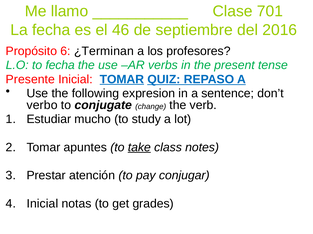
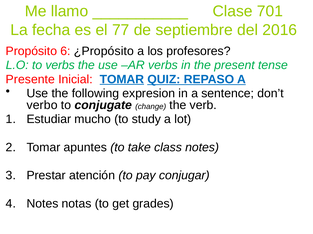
46: 46 -> 77
¿Terminan: ¿Terminan -> ¿Propósito
to fecha: fecha -> verbs
take underline: present -> none
Inicial at (42, 204): Inicial -> Notes
